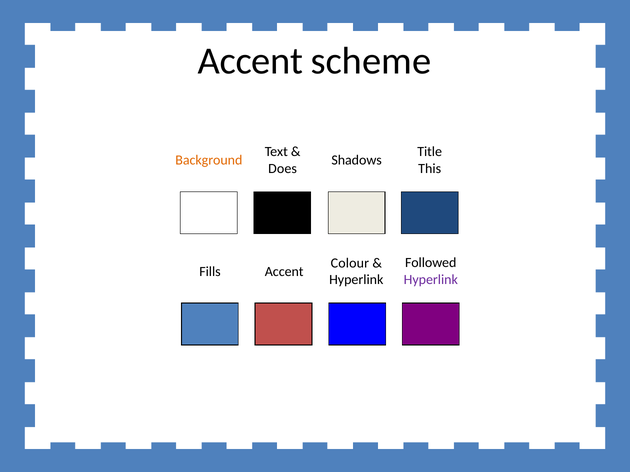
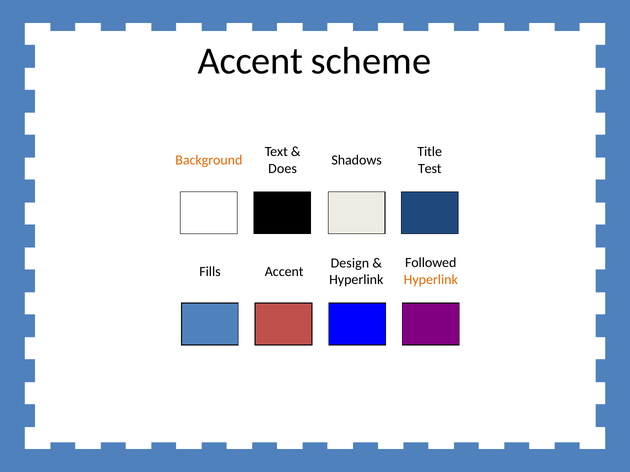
This: This -> Test
Colour: Colour -> Design
Hyperlink at (431, 280) colour: purple -> orange
